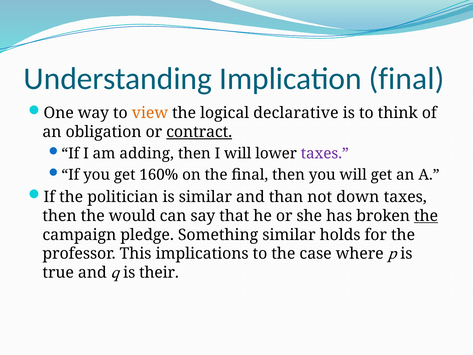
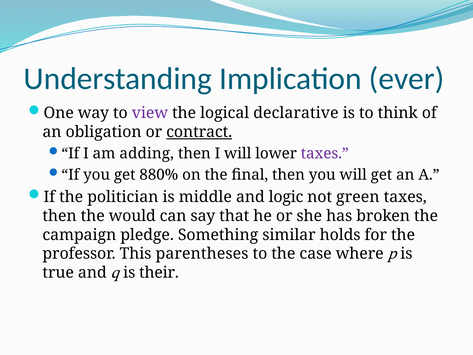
Implication final: final -> ever
view colour: orange -> purple
160%: 160% -> 880%
is similar: similar -> middle
than: than -> logic
down: down -> green
the at (426, 216) underline: present -> none
implications: implications -> parentheses
